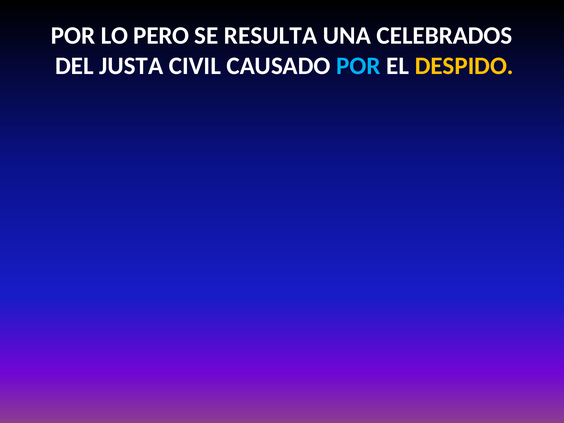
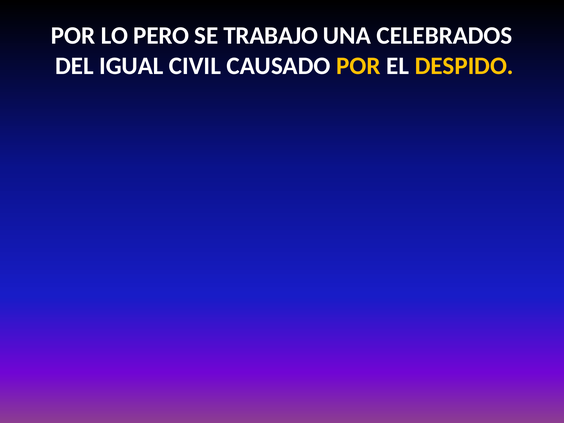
RESULTA: RESULTA -> TRABAJO
JUSTA: JUSTA -> IGUAL
POR at (358, 66) colour: light blue -> yellow
